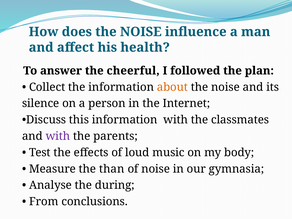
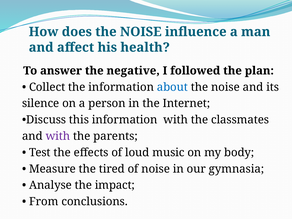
cheerful: cheerful -> negative
about colour: orange -> blue
than: than -> tired
during: during -> impact
